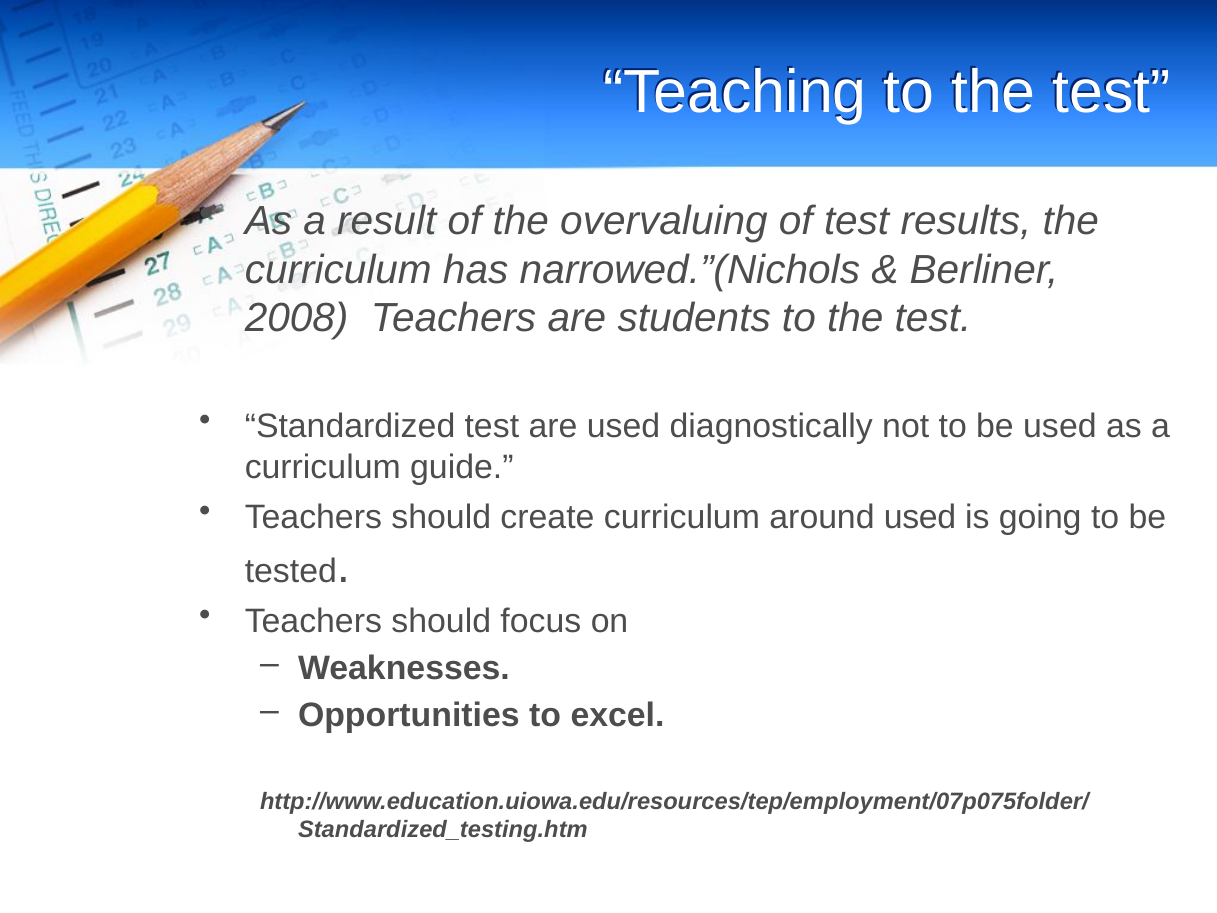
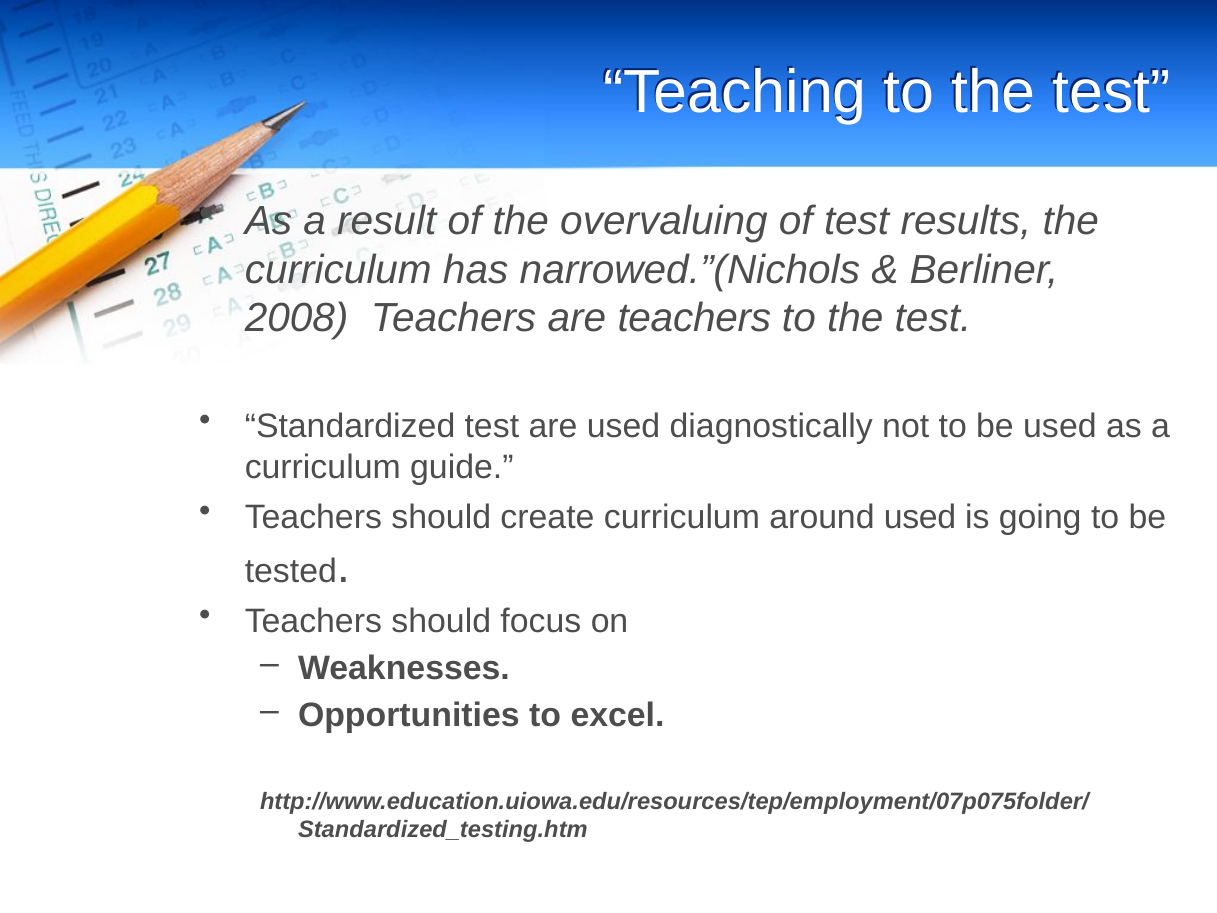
are students: students -> teachers
